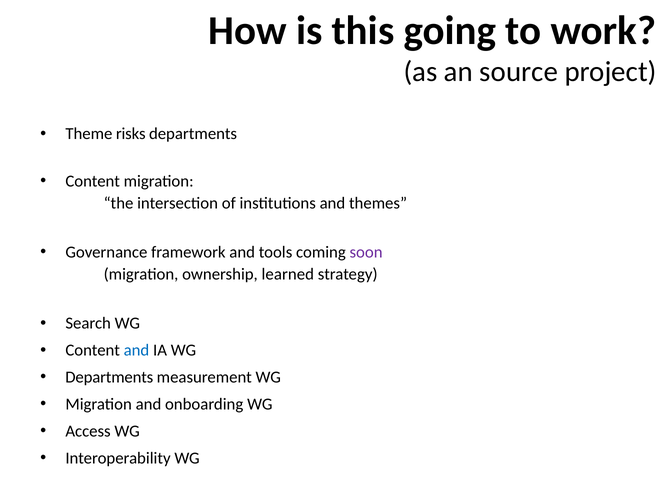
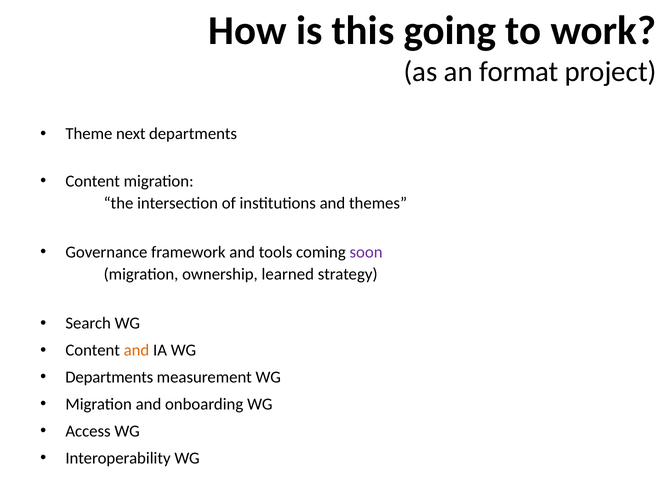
source: source -> format
risks: risks -> next
and at (136, 351) colour: blue -> orange
